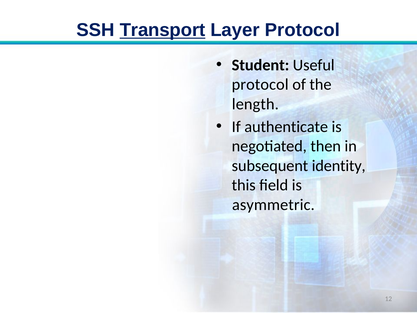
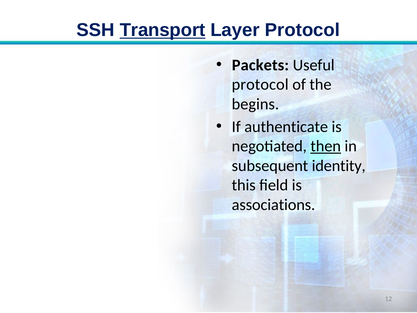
Student: Student -> Packets
length: length -> begins
then underline: none -> present
asymmetric: asymmetric -> associations
